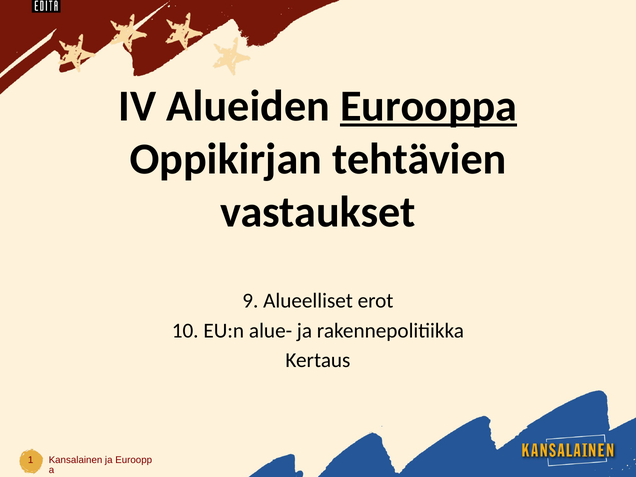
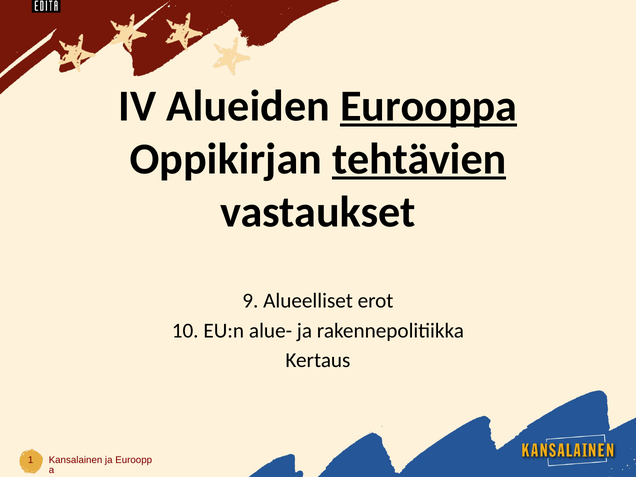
tehtävien underline: none -> present
